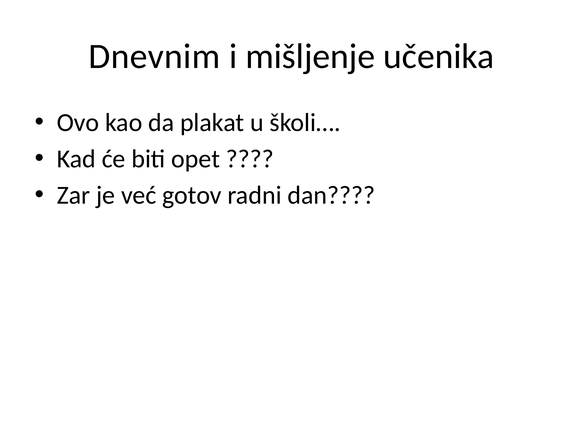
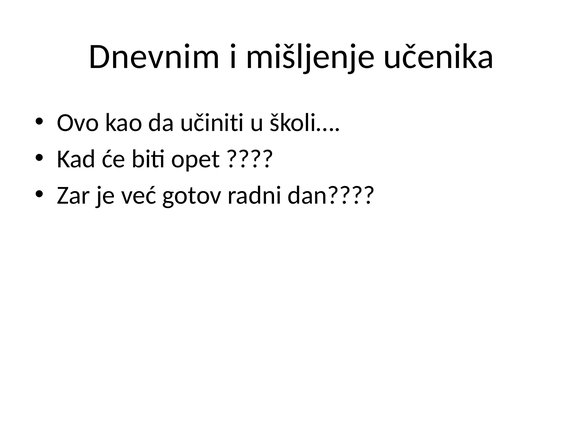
plakat: plakat -> učiniti
